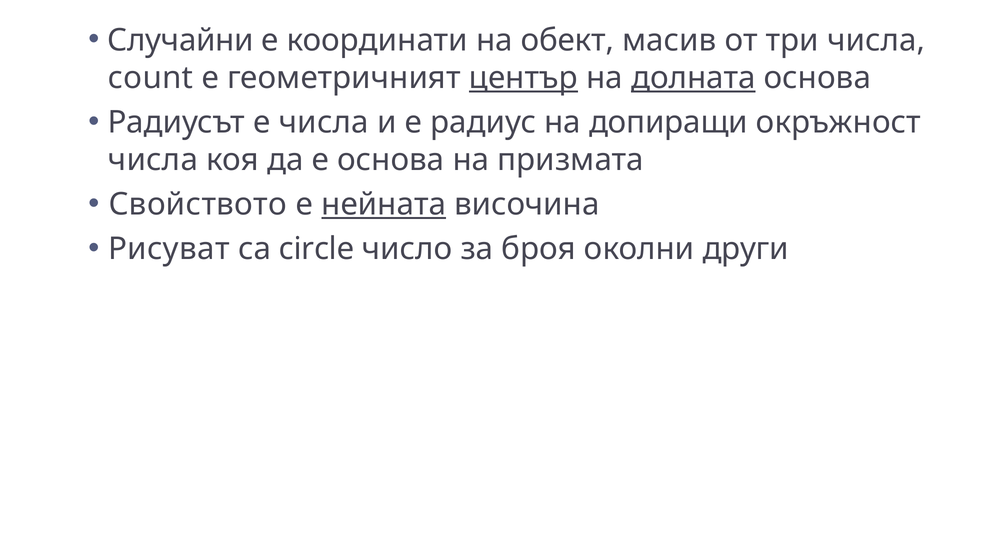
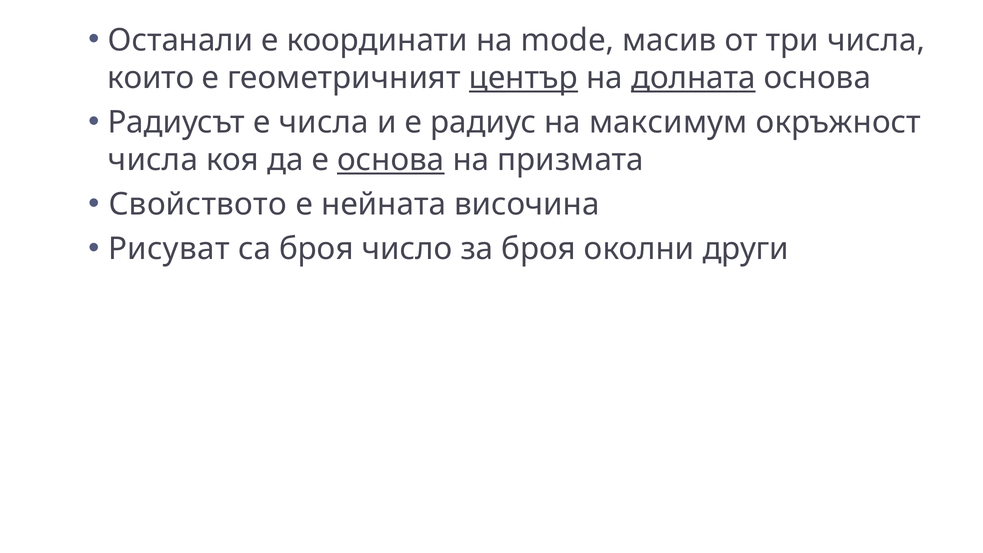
Случайни: Случайни -> Останали
обект: обект -> mode
count: count -> които
допиращи: допиращи -> максимум
основа at (391, 160) underline: none -> present
нейната underline: present -> none
са circle: circle -> броя
